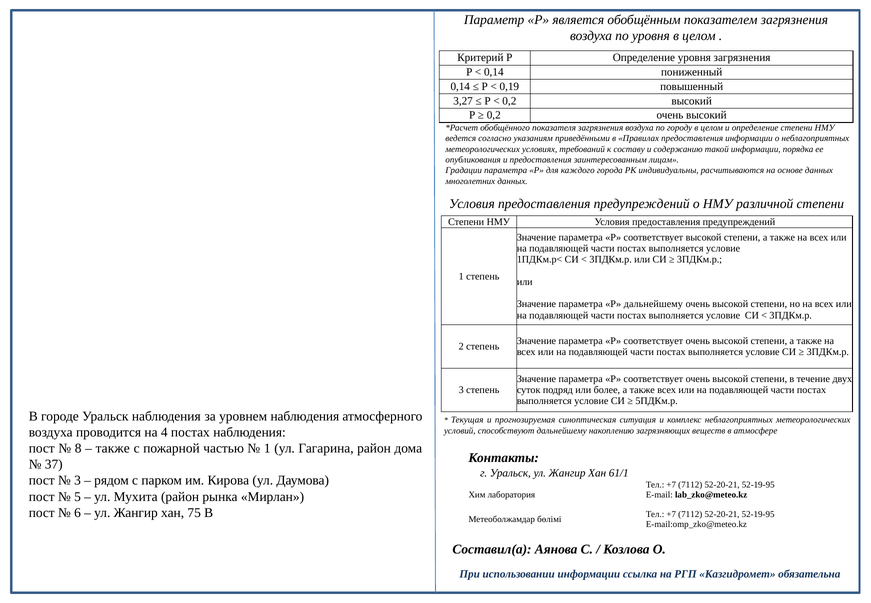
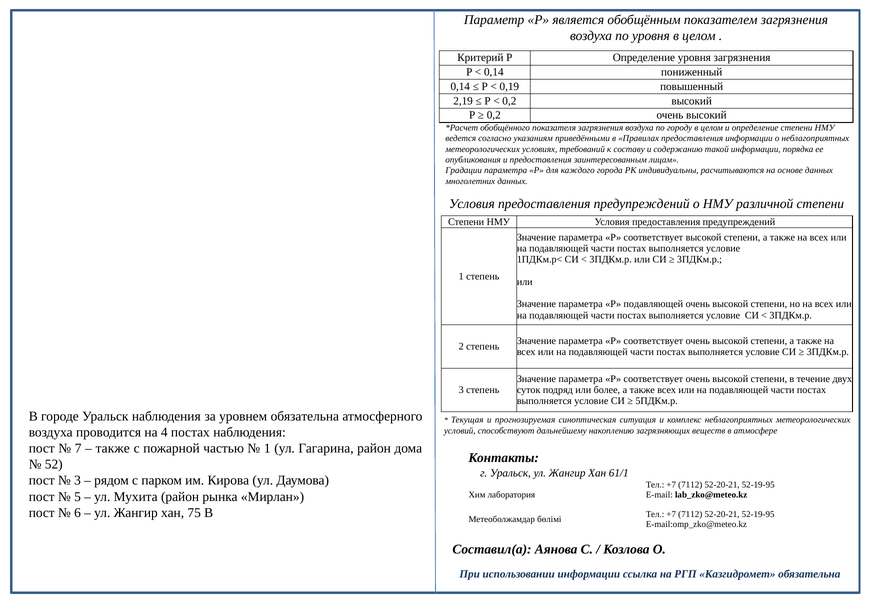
3,27: 3,27 -> 2,19
Р дальнейшему: дальнейшему -> подавляющей
уровнем наблюдения: наблюдения -> обязательна
8: 8 -> 7
37: 37 -> 52
